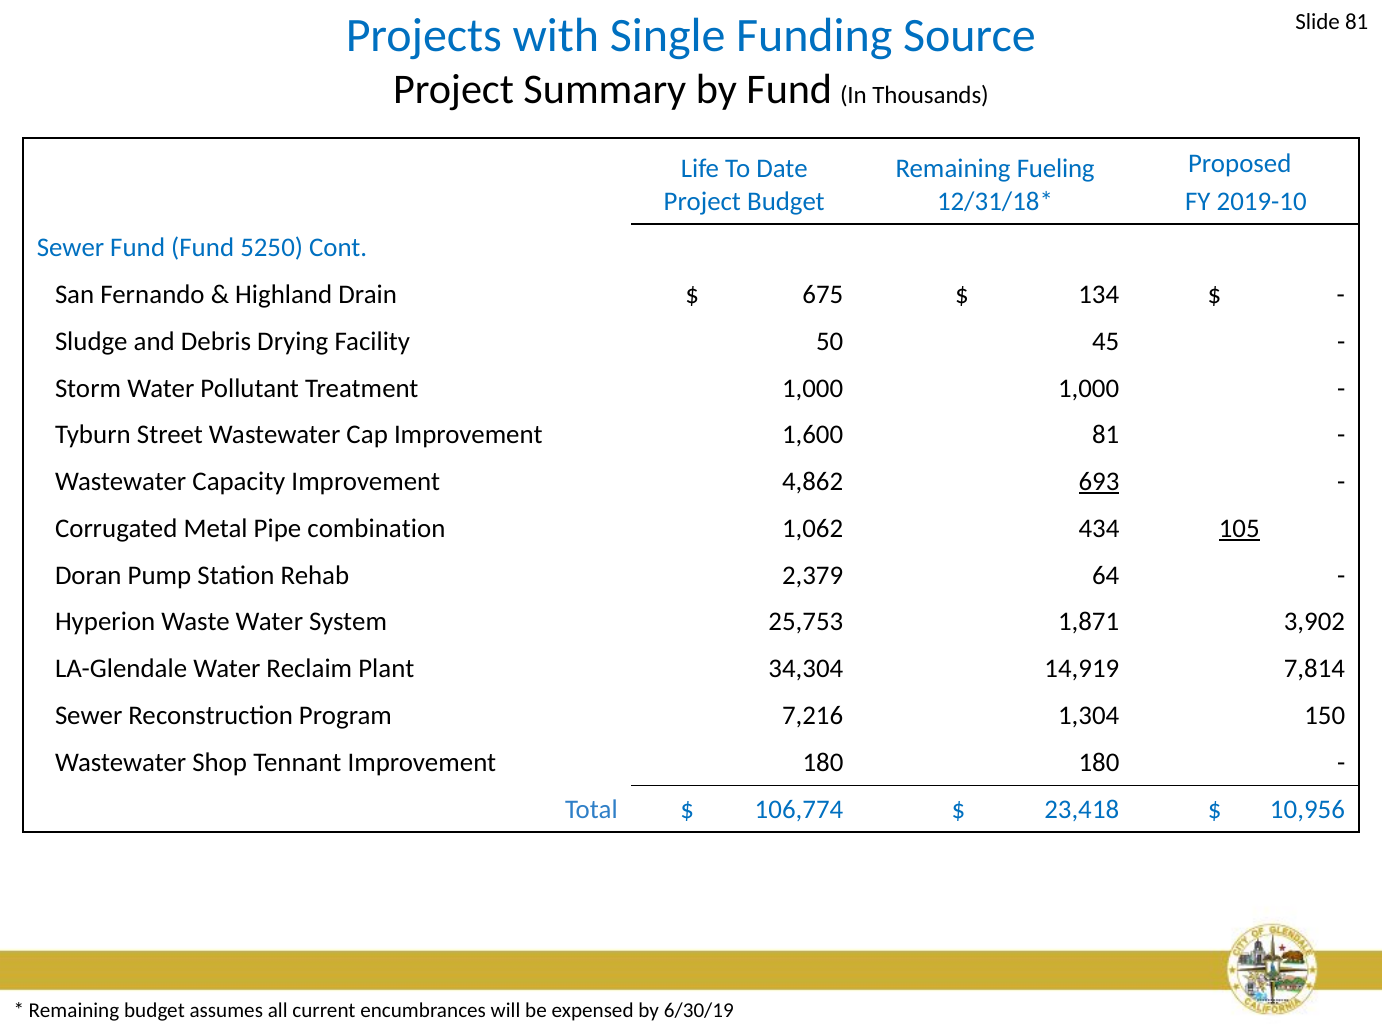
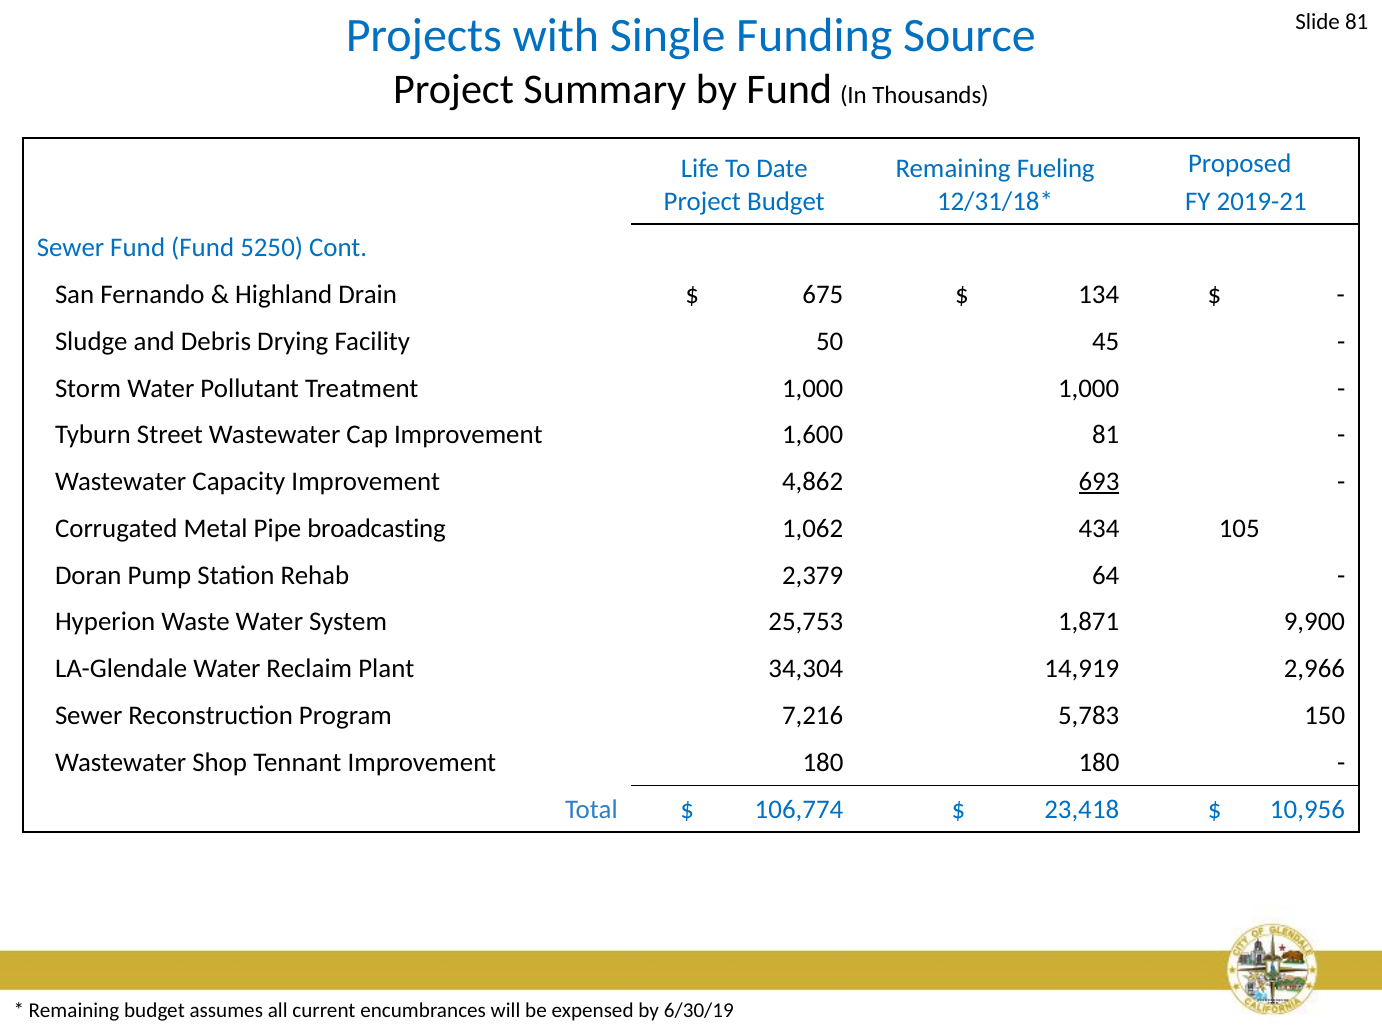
2019-10: 2019-10 -> 2019-21
combination: combination -> broadcasting
105 underline: present -> none
3,902: 3,902 -> 9,900
7,814: 7,814 -> 2,966
1,304: 1,304 -> 5,783
